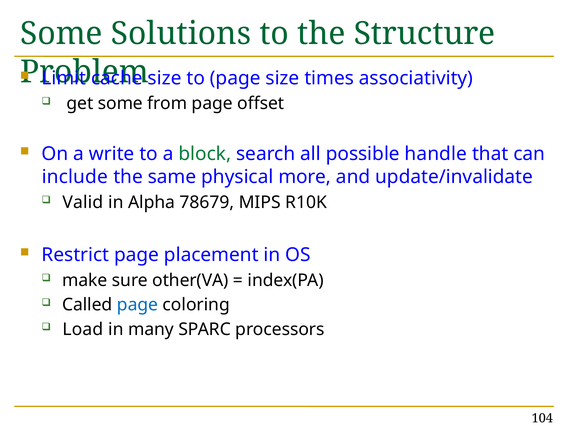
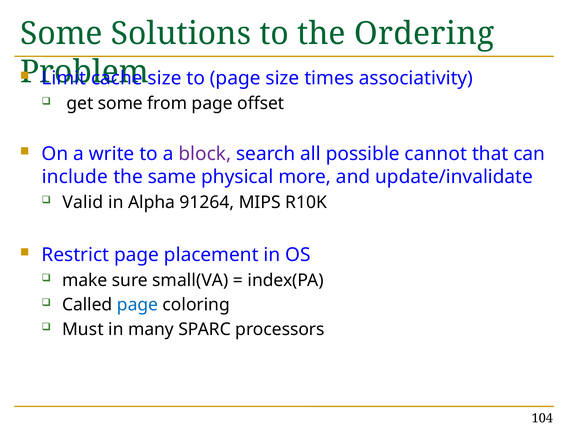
Structure: Structure -> Ordering
block colour: green -> purple
handle: handle -> cannot
78679: 78679 -> 91264
other(VA: other(VA -> small(VA
Load: Load -> Must
